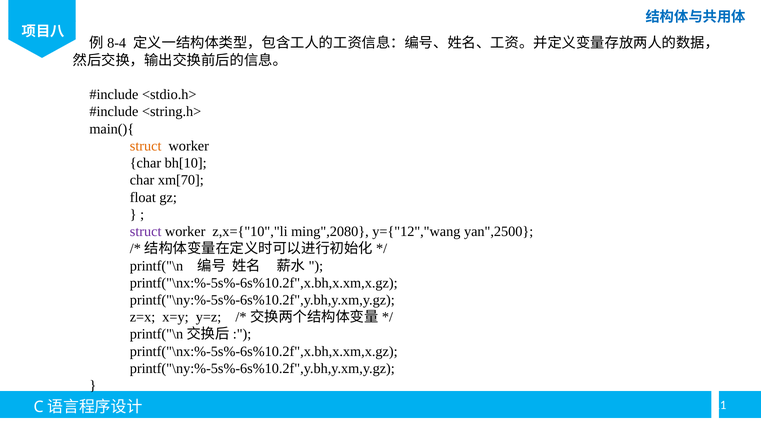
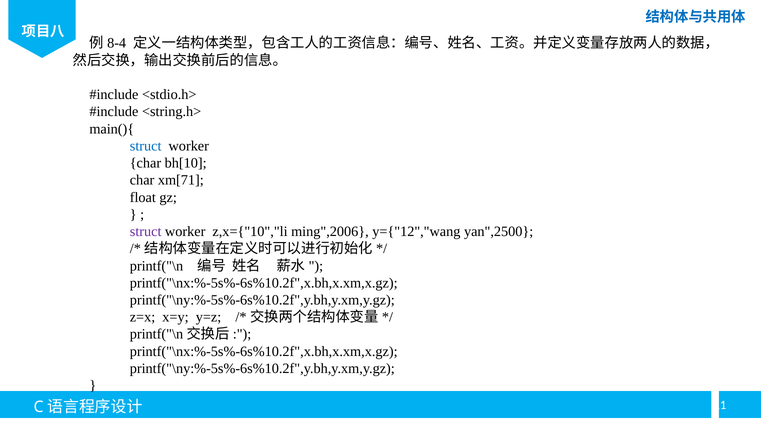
struct at (146, 146) colour: orange -> blue
xm[70: xm[70 -> xm[71
ming",2080: ming",2080 -> ming",2006
